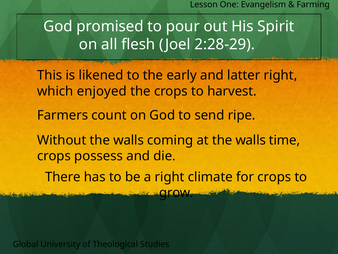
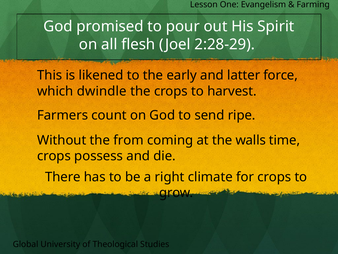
latter right: right -> force
enjoyed: enjoyed -> dwindle
Without the walls: walls -> from
